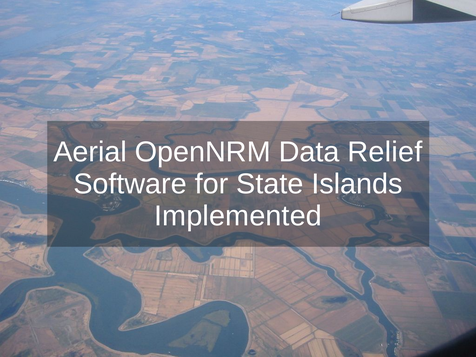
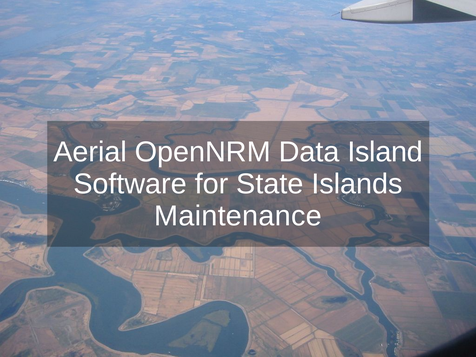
Relief: Relief -> Island
Implemented: Implemented -> Maintenance
